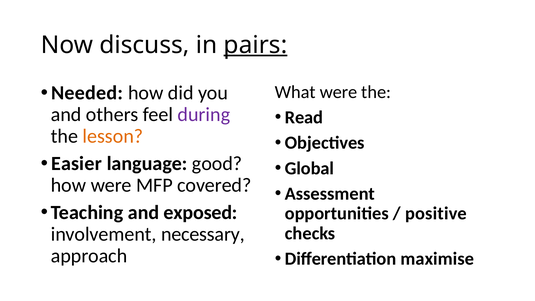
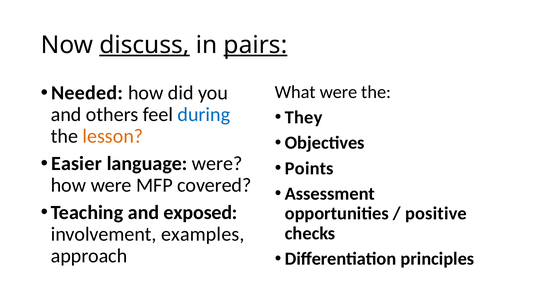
discuss underline: none -> present
during colour: purple -> blue
Read: Read -> They
language good: good -> were
Global: Global -> Points
necessary: necessary -> examples
maximise: maximise -> principles
